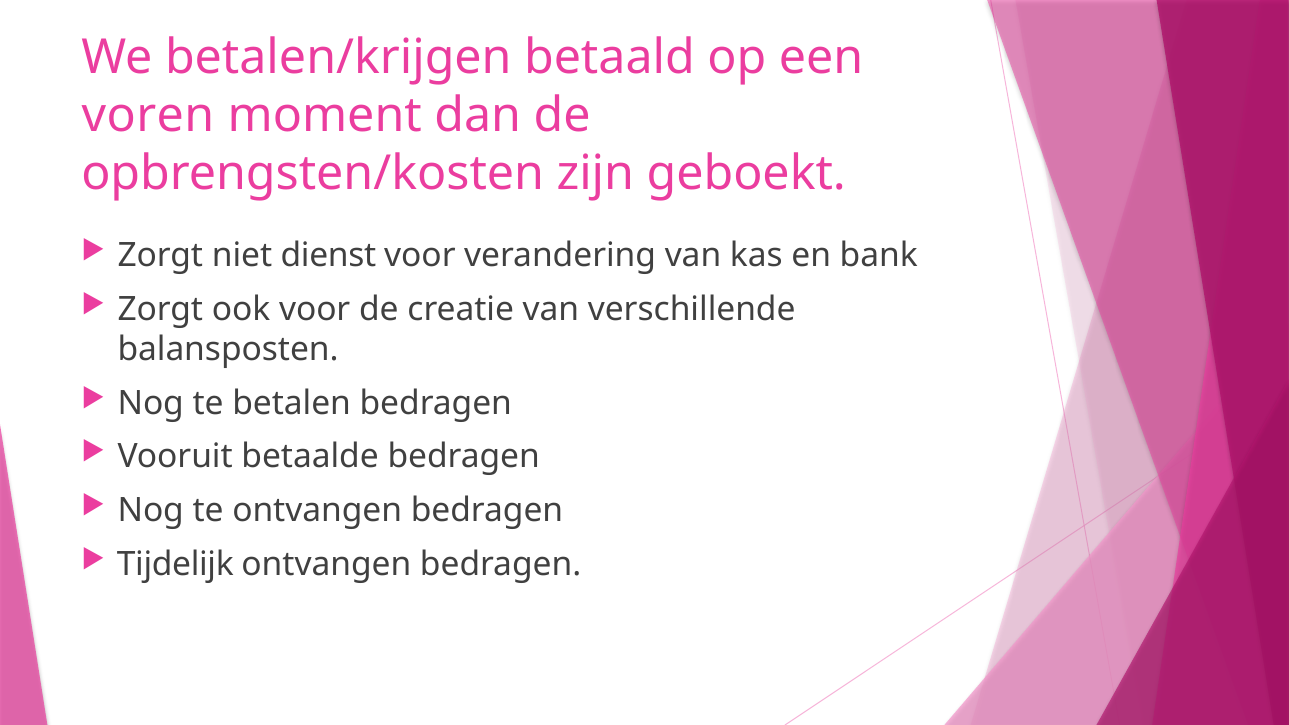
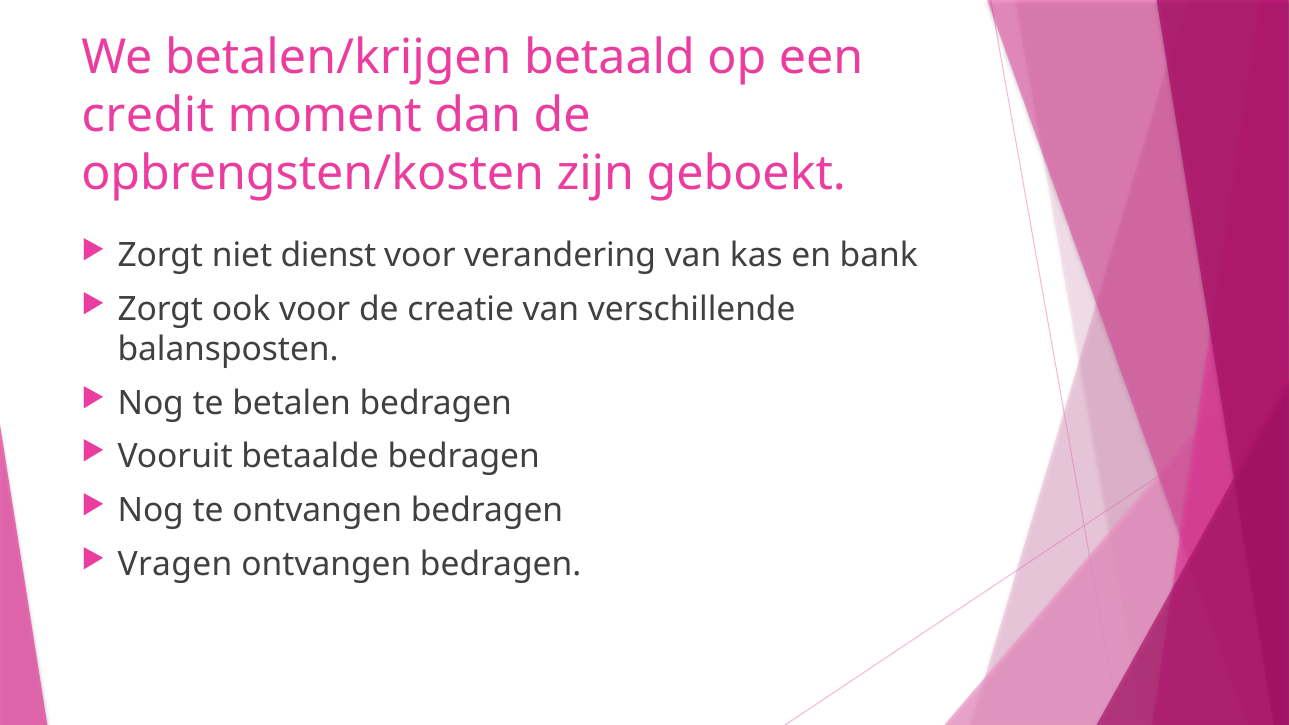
voren: voren -> credit
Tijdelijk: Tijdelijk -> Vragen
